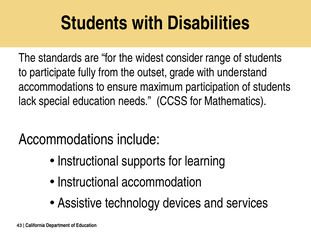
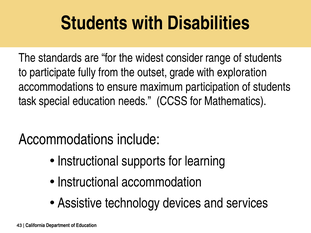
understand: understand -> exploration
lack: lack -> task
